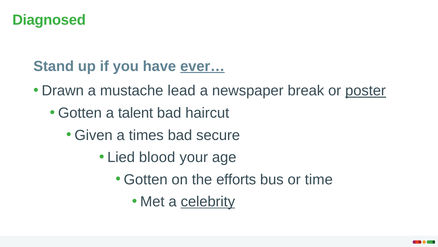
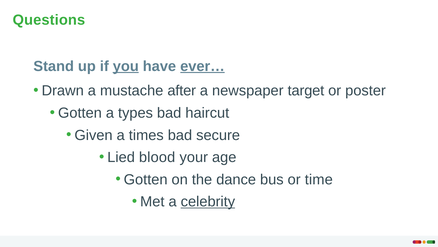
Diagnosed: Diagnosed -> Questions
you underline: none -> present
lead: lead -> after
break: break -> target
poster underline: present -> none
talent: talent -> types
efforts: efforts -> dance
